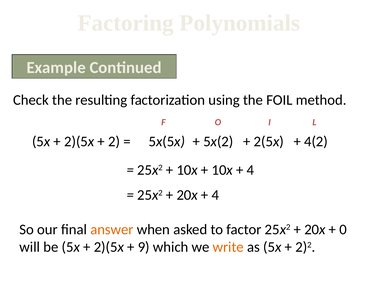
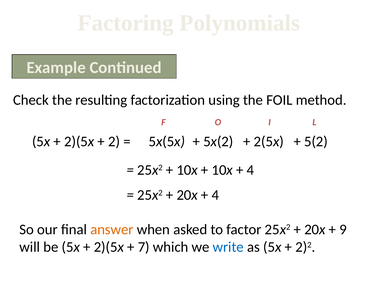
4(2: 4(2 -> 5(2
0: 0 -> 9
9: 9 -> 7
write colour: orange -> blue
